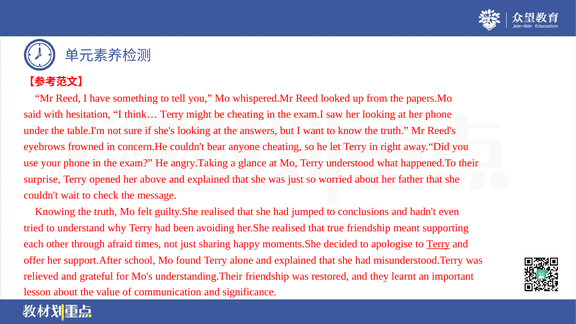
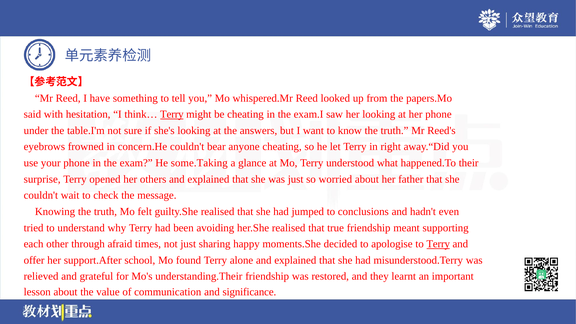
Terry at (172, 114) underline: none -> present
angry.Taking: angry.Taking -> some.Taking
above: above -> others
